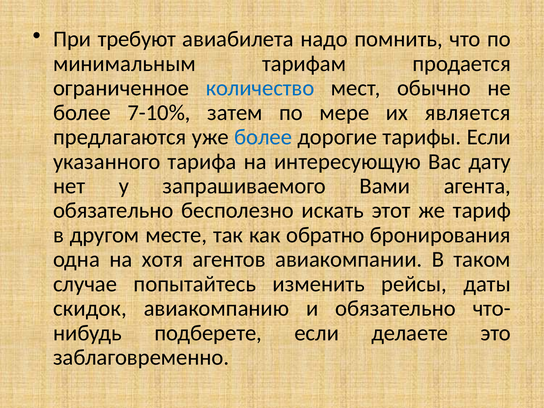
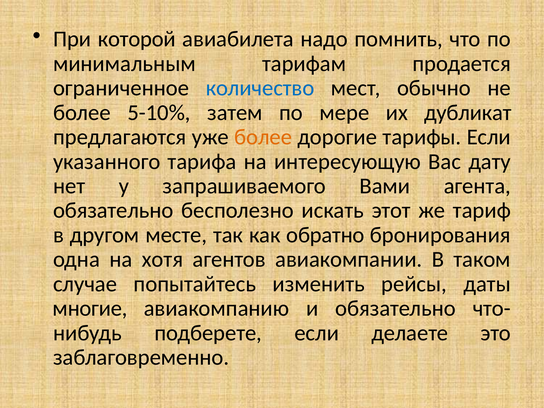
требуют: требуют -> которой
7-10%: 7-10% -> 5-10%
является: является -> дубликат
более at (263, 137) colour: blue -> orange
скидок: скидок -> многие
